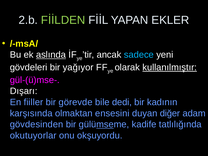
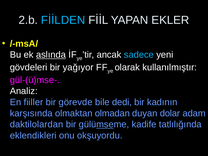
FİİLDEN colour: light green -> light blue
kullanılmıştır underline: present -> none
Dışarı: Dışarı -> Analiz
ensesini: ensesini -> olmadan
diğer: diğer -> dolar
gövdesinden: gövdesinden -> daktilolardan
okutuyorlar: okutuyorlar -> eklendikleri
